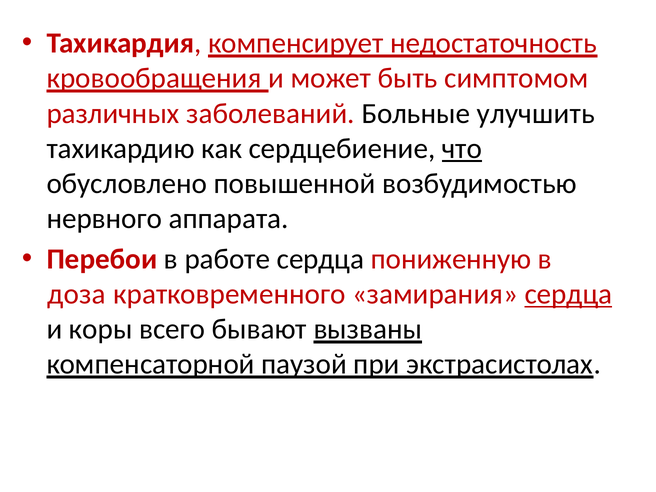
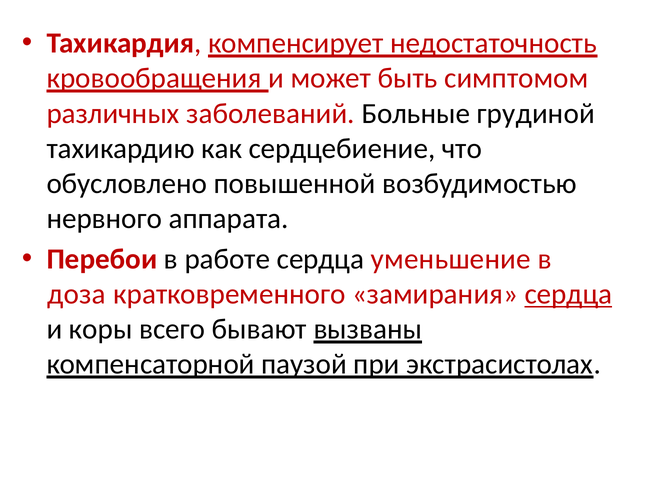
улучшить: улучшить -> грудиной
что underline: present -> none
пониженную: пониженную -> уменьшение
